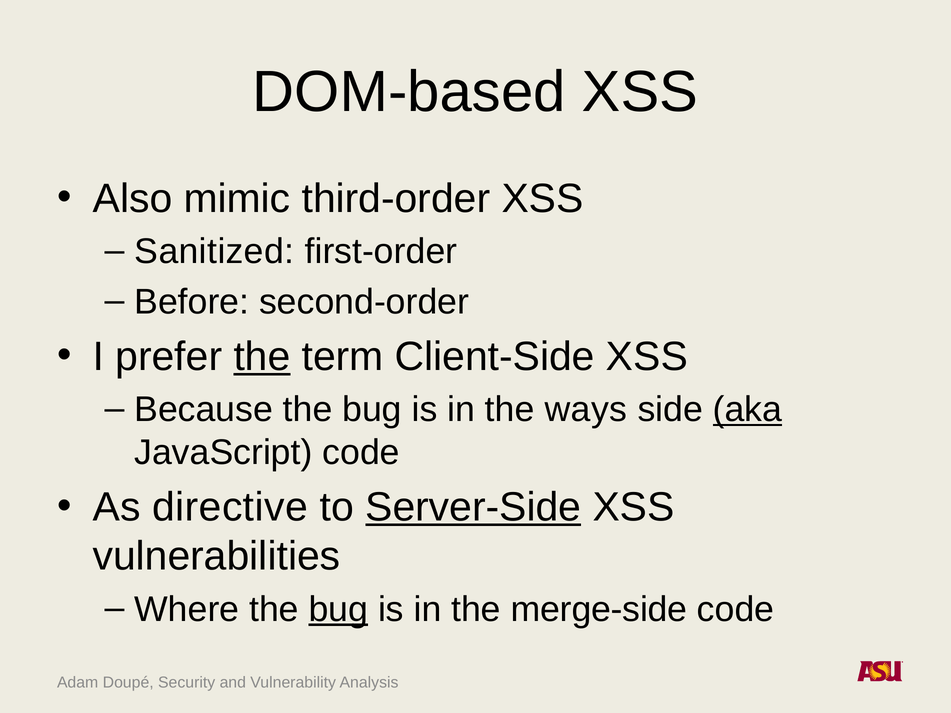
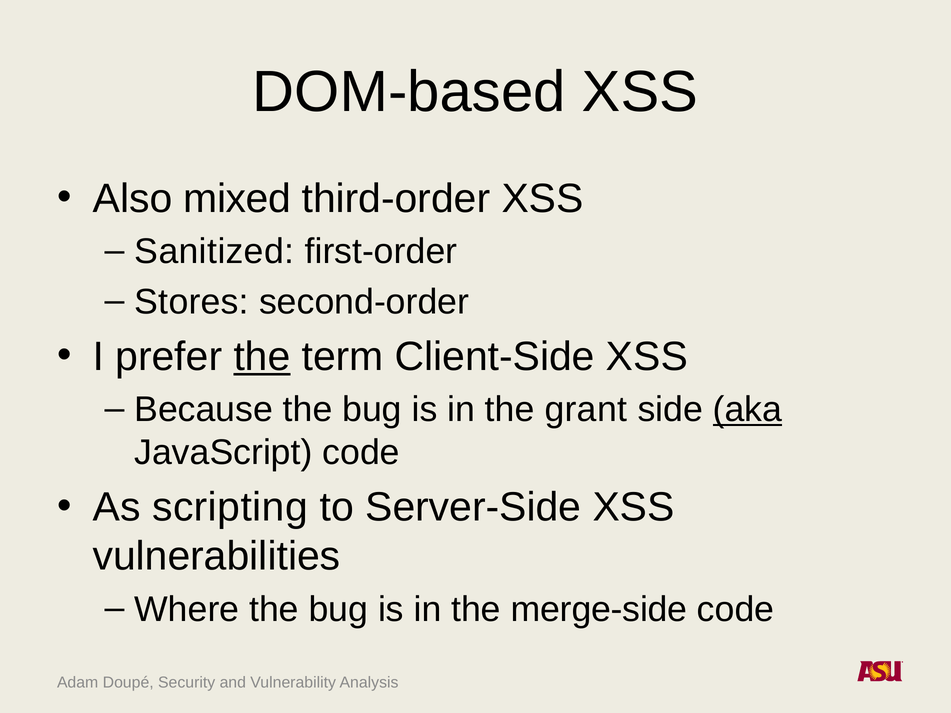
mimic: mimic -> mixed
Before: Before -> Stores
ways: ways -> grant
directive: directive -> scripting
Server-Side underline: present -> none
bug at (338, 610) underline: present -> none
